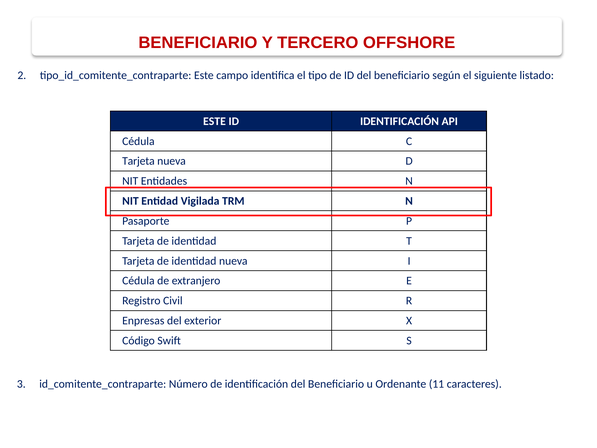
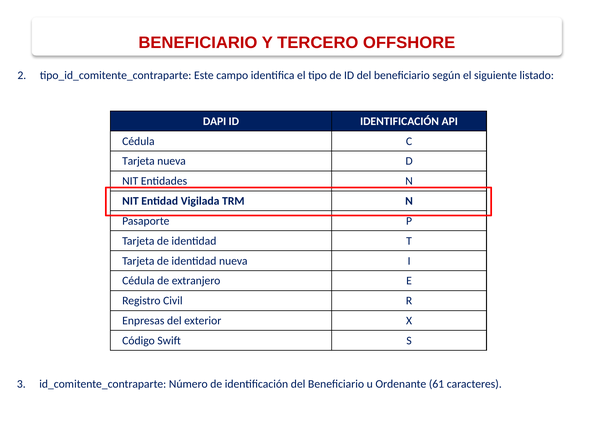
ESTE at (214, 121): ESTE -> DAPI
11: 11 -> 61
